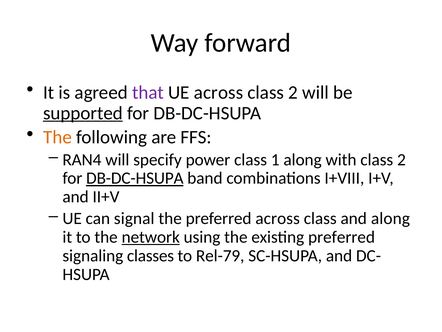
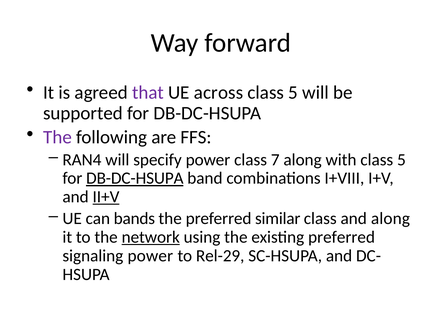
2 at (293, 92): 2 -> 5
supported underline: present -> none
The at (57, 137) colour: orange -> purple
1: 1 -> 7
with class 2: 2 -> 5
II+V underline: none -> present
signal: signal -> bands
preferred across: across -> similar
signaling classes: classes -> power
Rel-79: Rel-79 -> Rel-29
